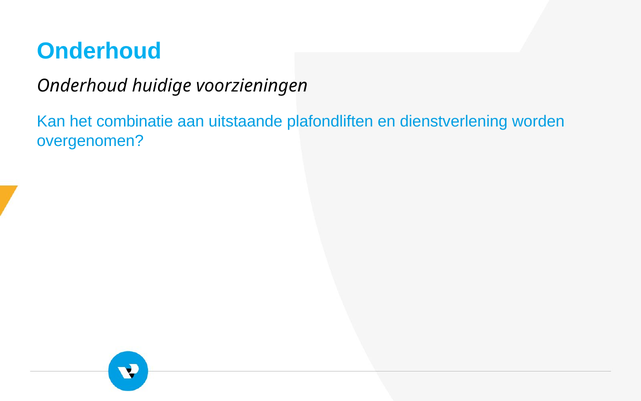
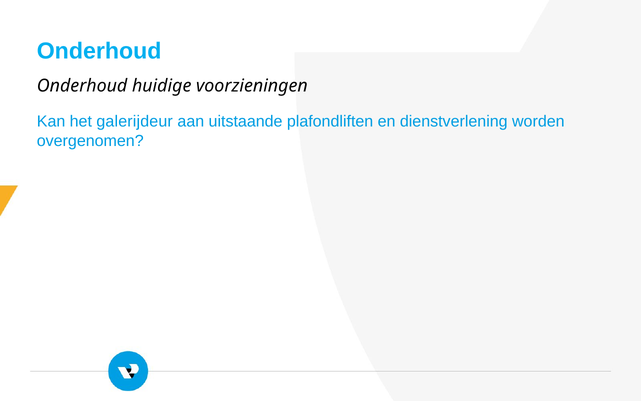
combinatie: combinatie -> galerijdeur
